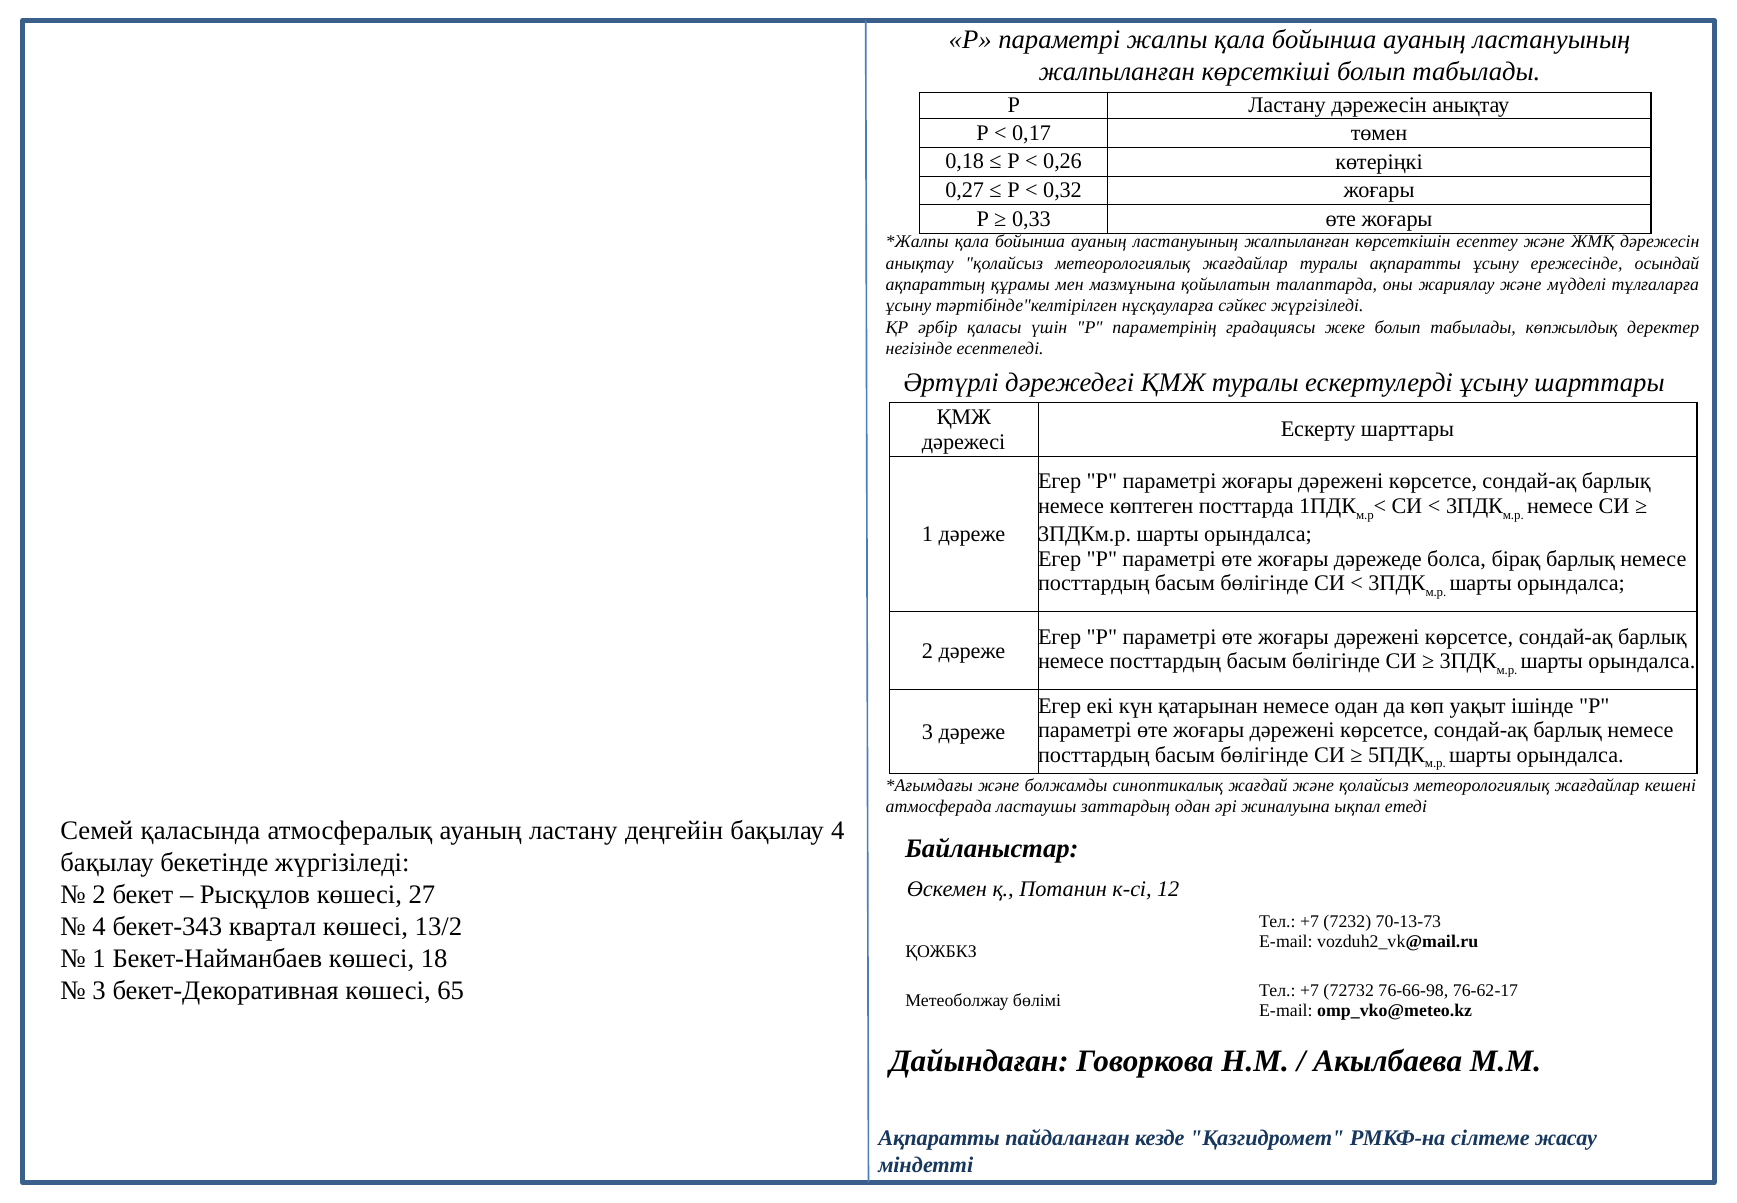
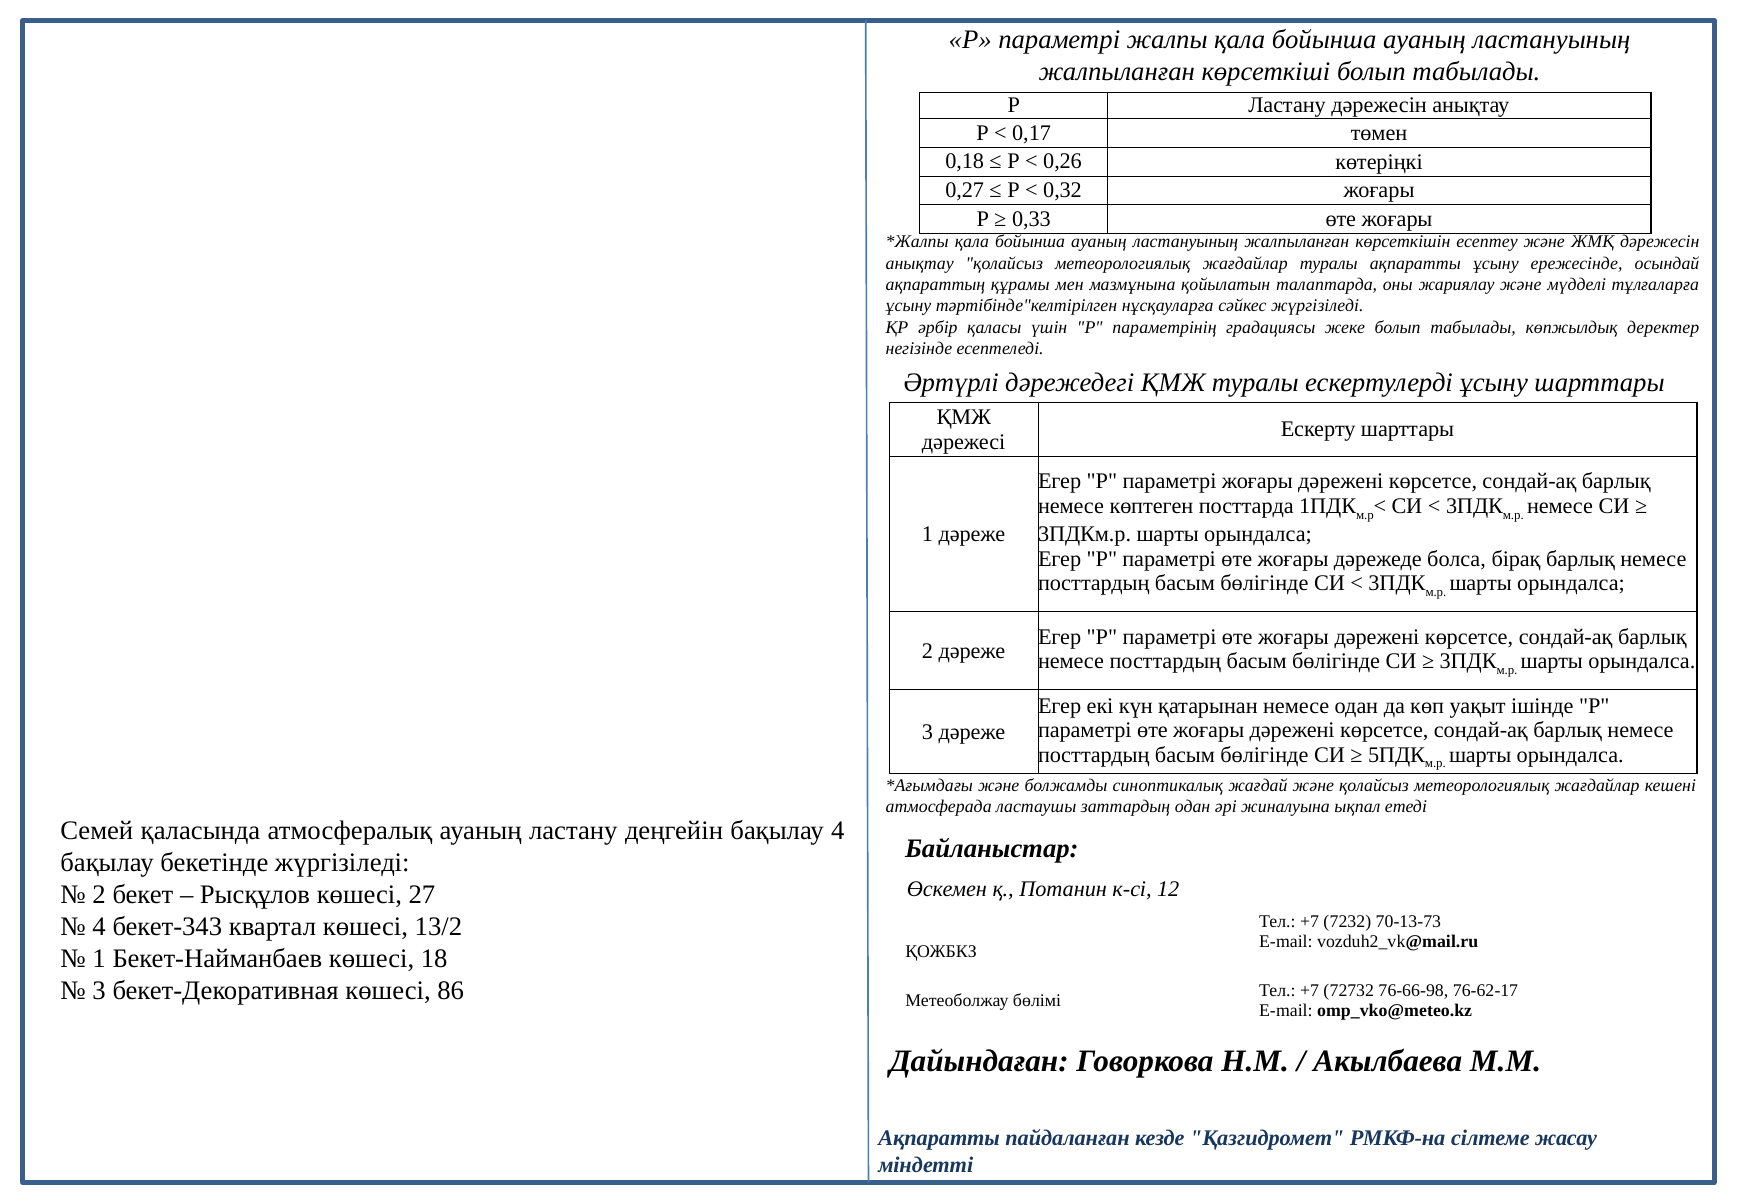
65: 65 -> 86
